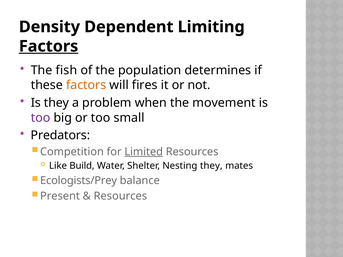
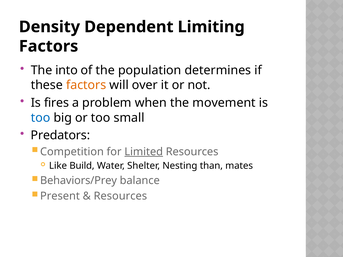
Factors at (49, 46) underline: present -> none
fish: fish -> into
fires: fires -> over
Is they: they -> fires
too at (41, 118) colour: purple -> blue
Nesting they: they -> than
Ecologists/Prey: Ecologists/Prey -> Behaviors/Prey
